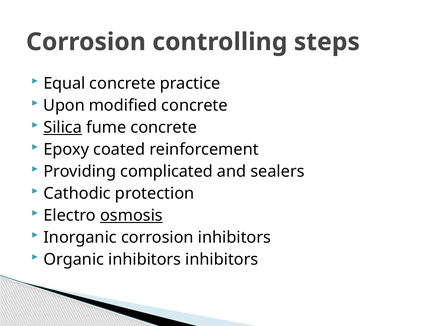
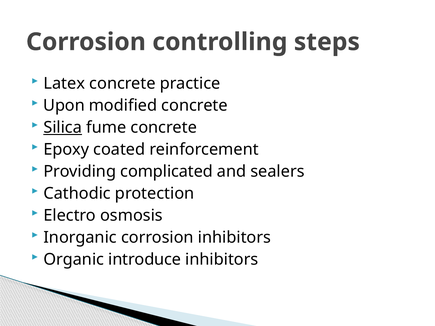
Equal: Equal -> Latex
osmosis underline: present -> none
Organic inhibitors: inhibitors -> introduce
